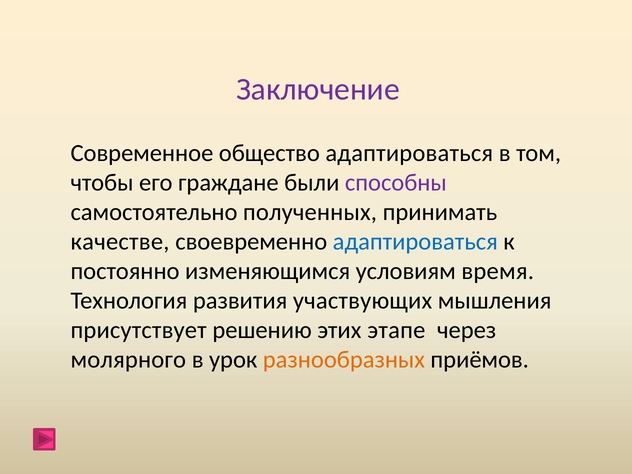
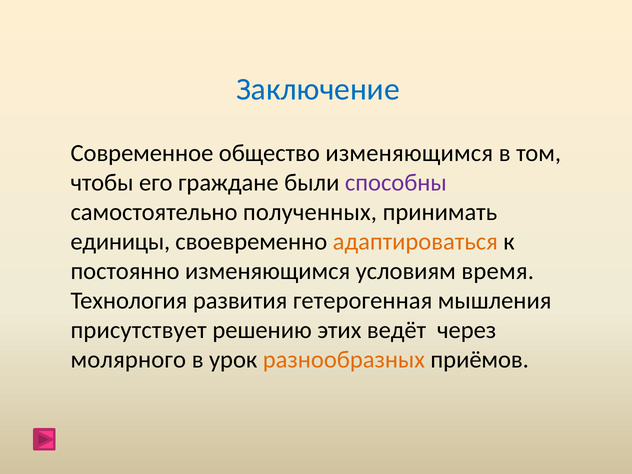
Заключение colour: purple -> blue
общество адаптироваться: адаптироваться -> изменяющимся
качестве: качестве -> единицы
адаптироваться at (415, 241) colour: blue -> orange
участвующих: участвующих -> гетерогенная
этапе: этапе -> ведёт
